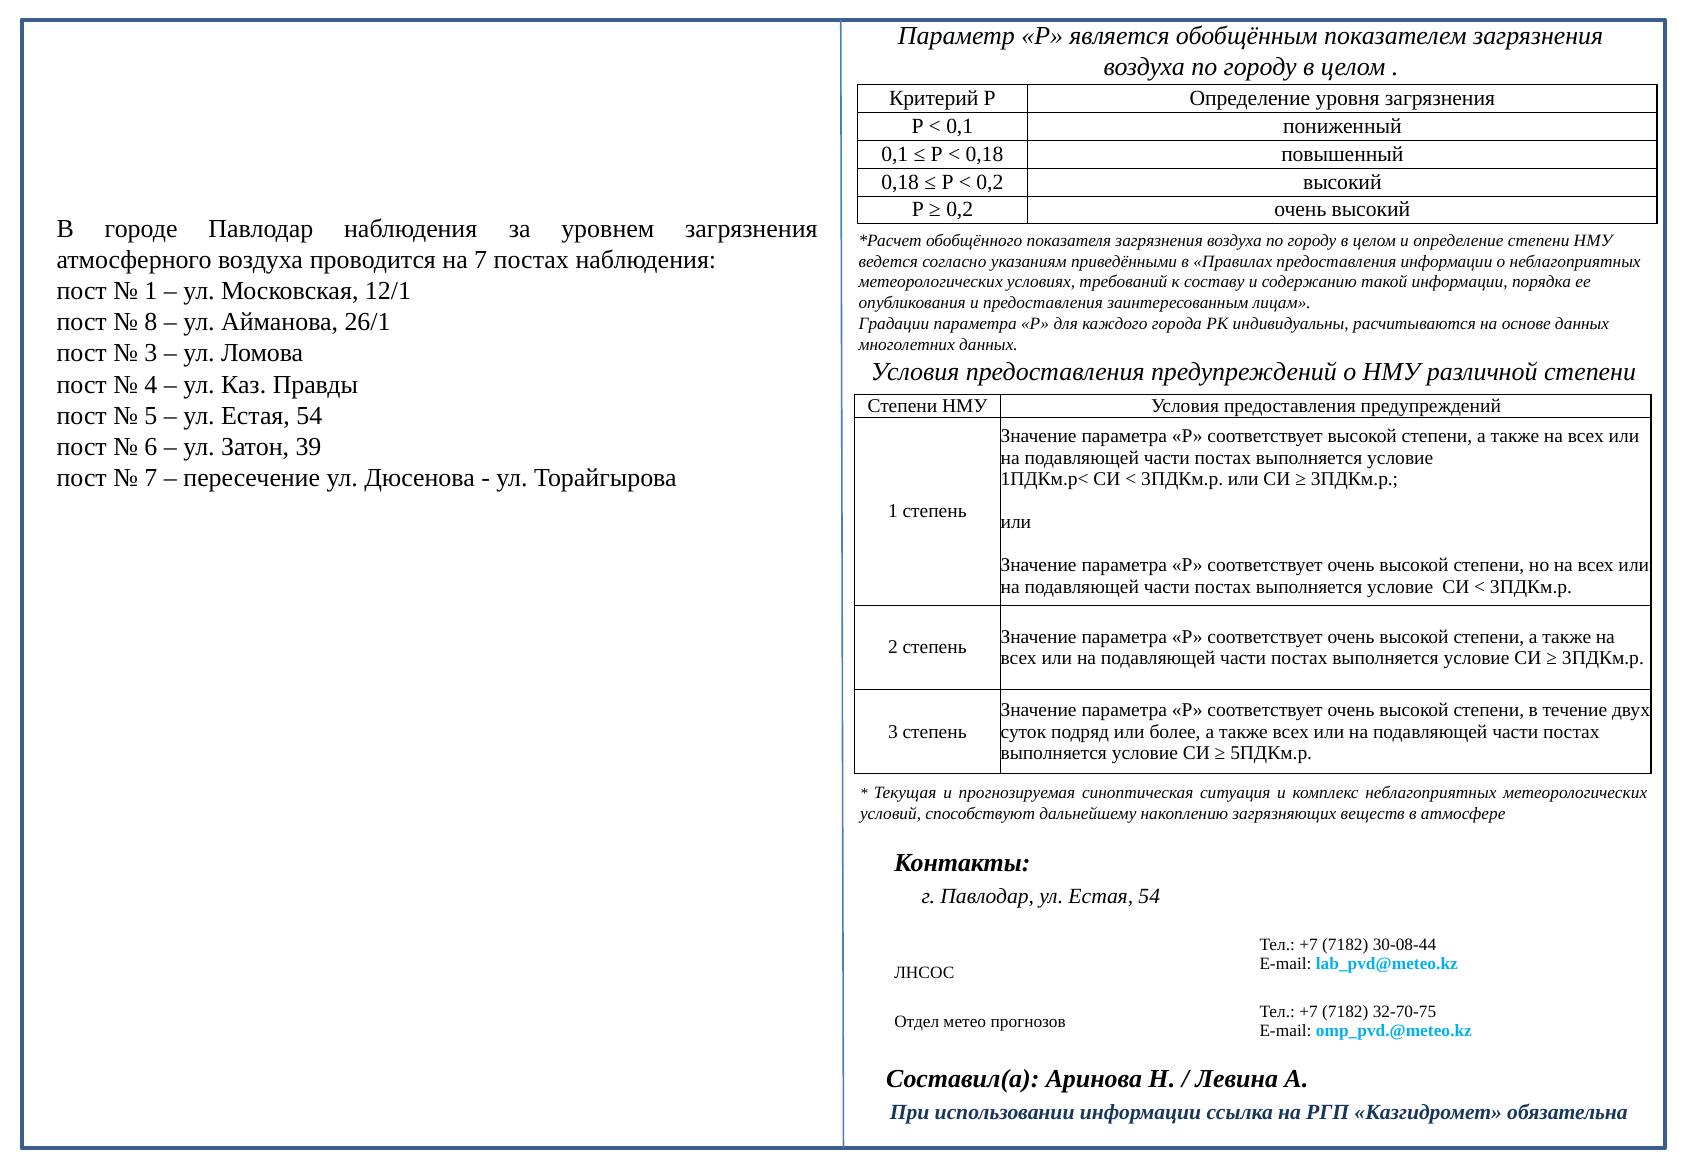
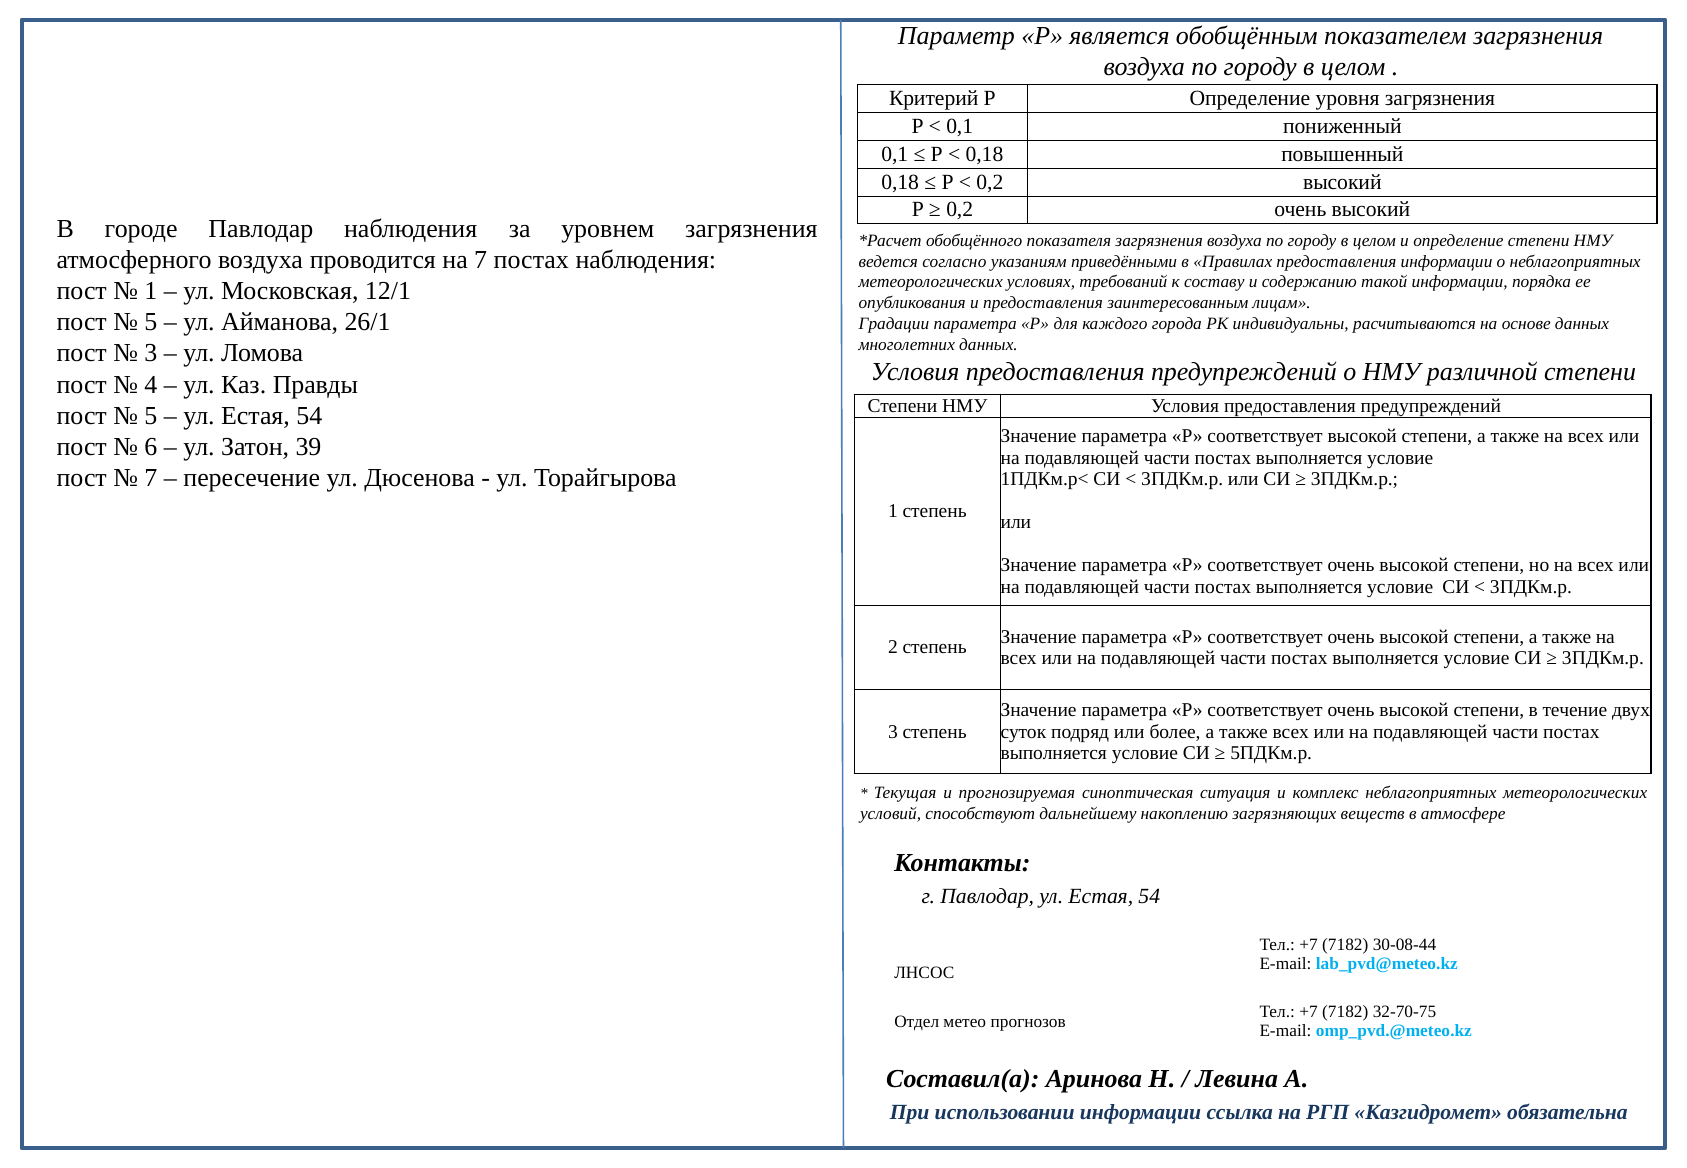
8 at (151, 322): 8 -> 5
